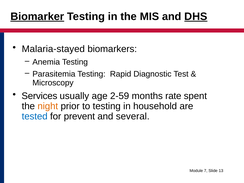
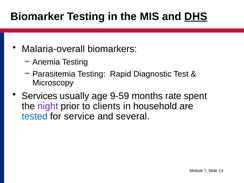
Biomarker underline: present -> none
Malaria-stayed: Malaria-stayed -> Malaria-overall
2-59: 2-59 -> 9-59
night colour: orange -> purple
to testing: testing -> clients
prevent: prevent -> service
